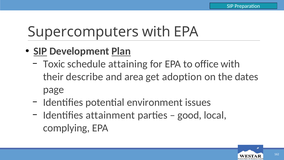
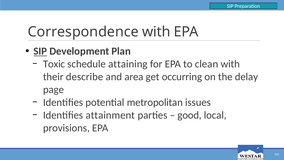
Supercomputers: Supercomputers -> Correspondence
Plan underline: present -> none
office: office -> clean
adoption: adoption -> occurring
dates: dates -> delay
environment: environment -> metropolitan
complying: complying -> provisions
